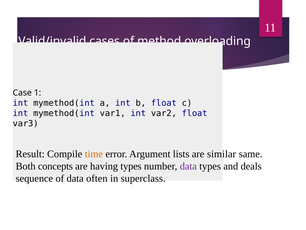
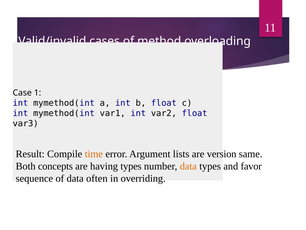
similar: similar -> version
data at (188, 166) colour: purple -> orange
deals: deals -> favor
superclass: superclass -> overriding
